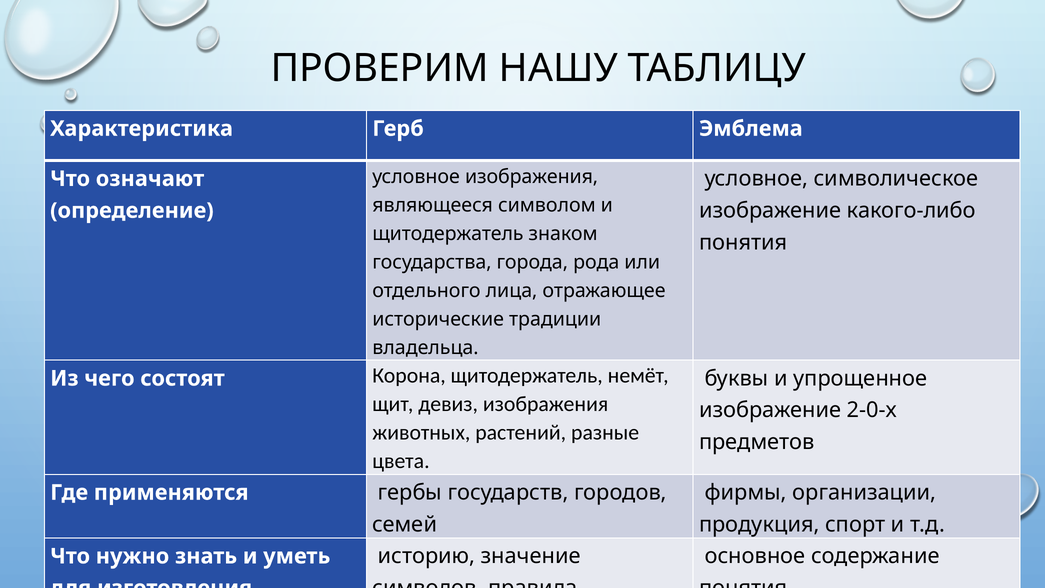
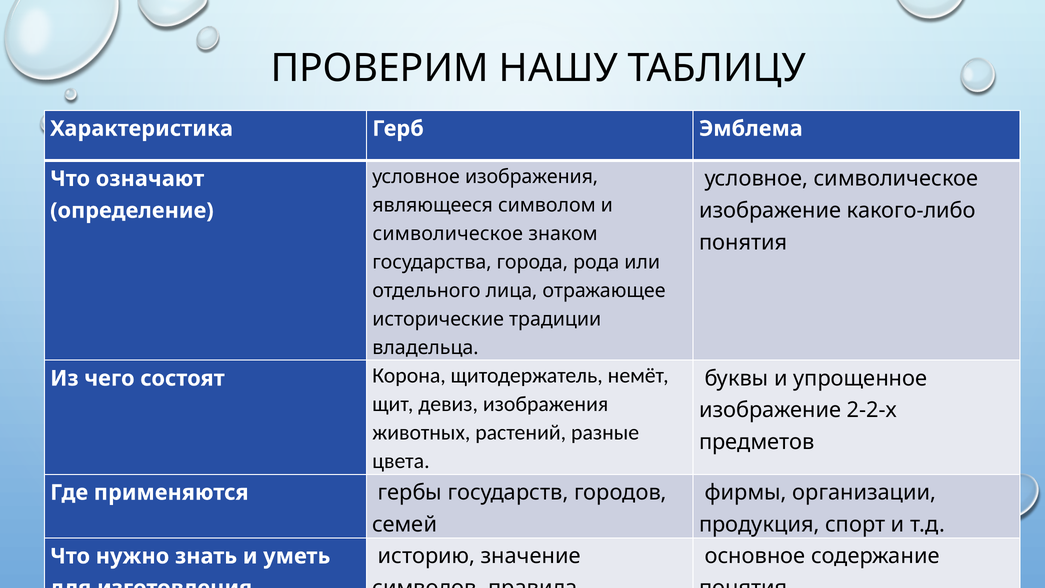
щитодержатель at (448, 234): щитодержатель -> символическое
2-0-х: 2-0-х -> 2-2-х
